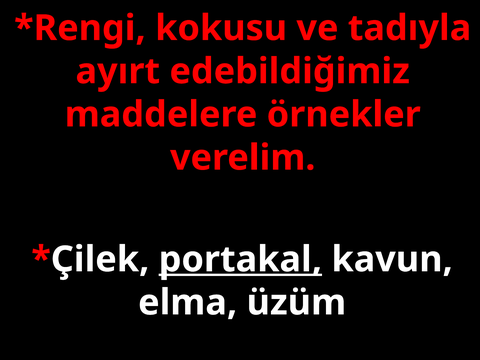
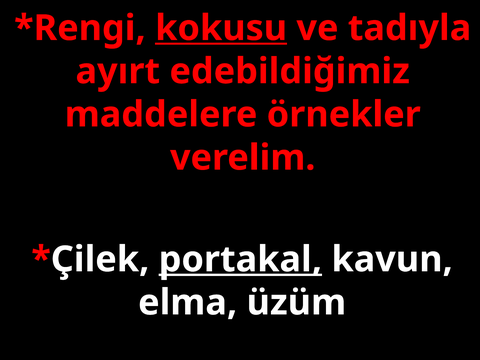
kokusu underline: none -> present
